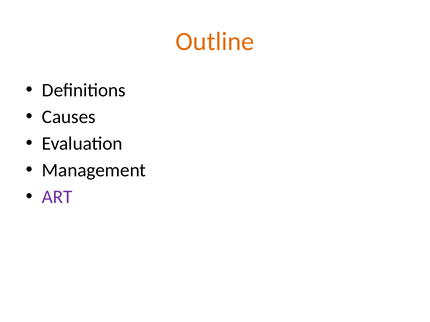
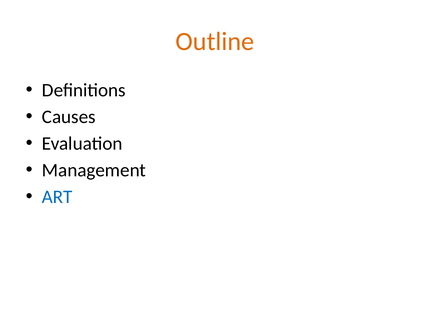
ART colour: purple -> blue
